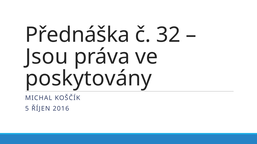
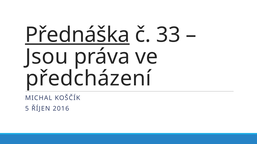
Přednáška underline: none -> present
32: 32 -> 33
poskytovány: poskytovány -> předcházení
